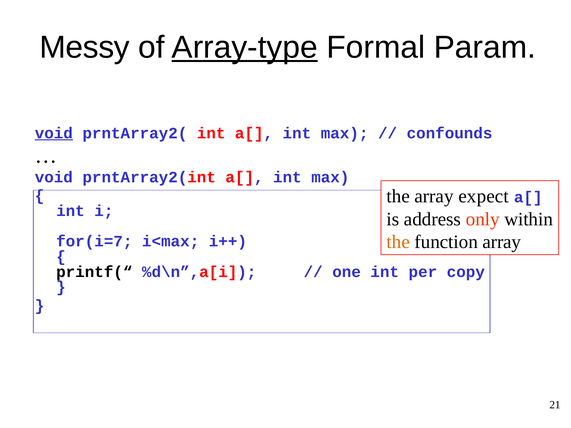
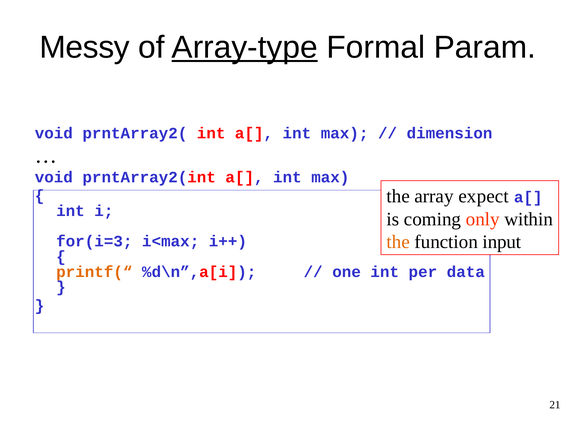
void at (54, 133) underline: present -> none
confounds: confounds -> dimension
address: address -> coming
function array: array -> input
for(i=7: for(i=7 -> for(i=3
printf(“ colour: black -> orange
copy: copy -> data
